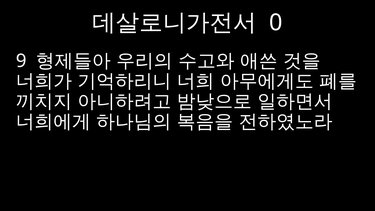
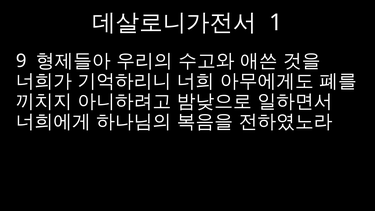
0: 0 -> 1
